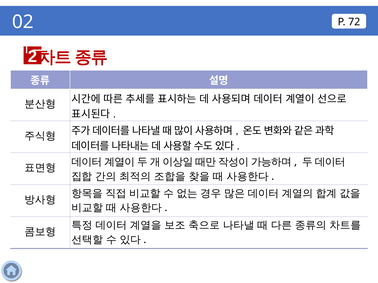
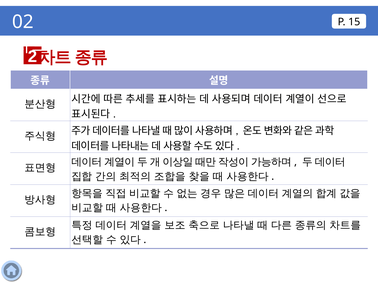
72: 72 -> 15
